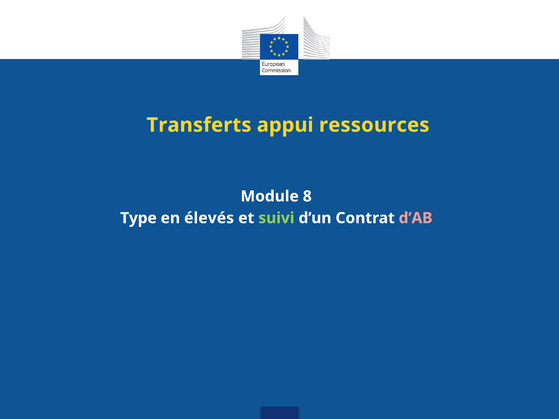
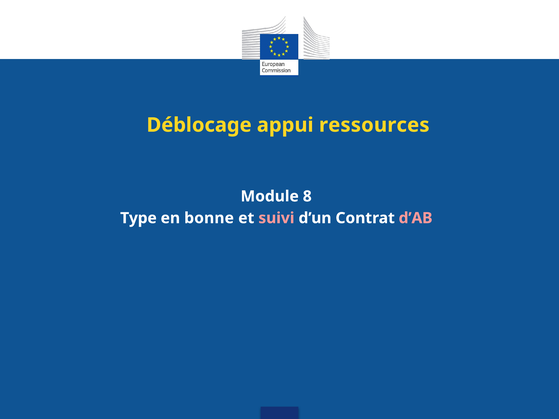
Transferts: Transferts -> Déblocage
élevés: élevés -> bonne
suivi colour: light green -> pink
